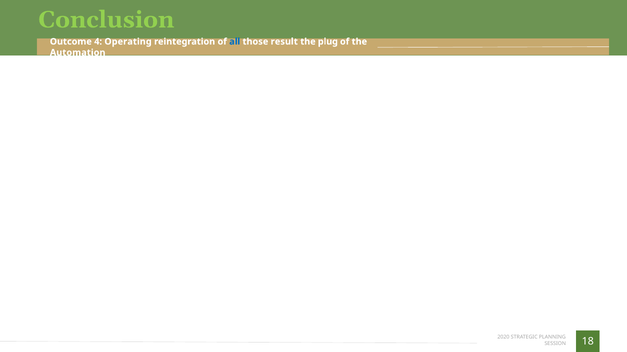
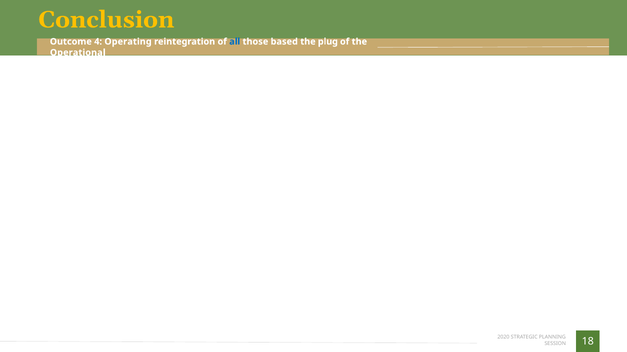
Conclusion colour: light green -> yellow
result: result -> based
Automation: Automation -> Operational
